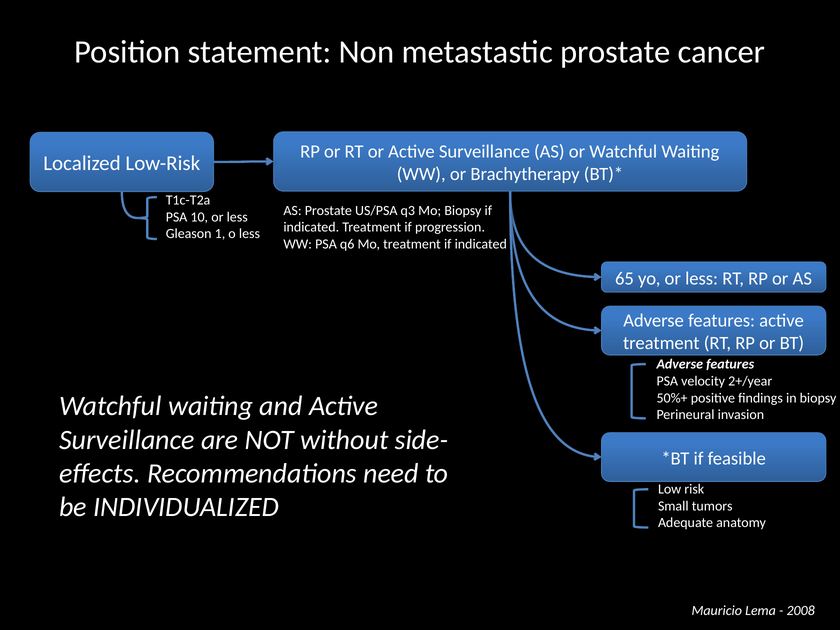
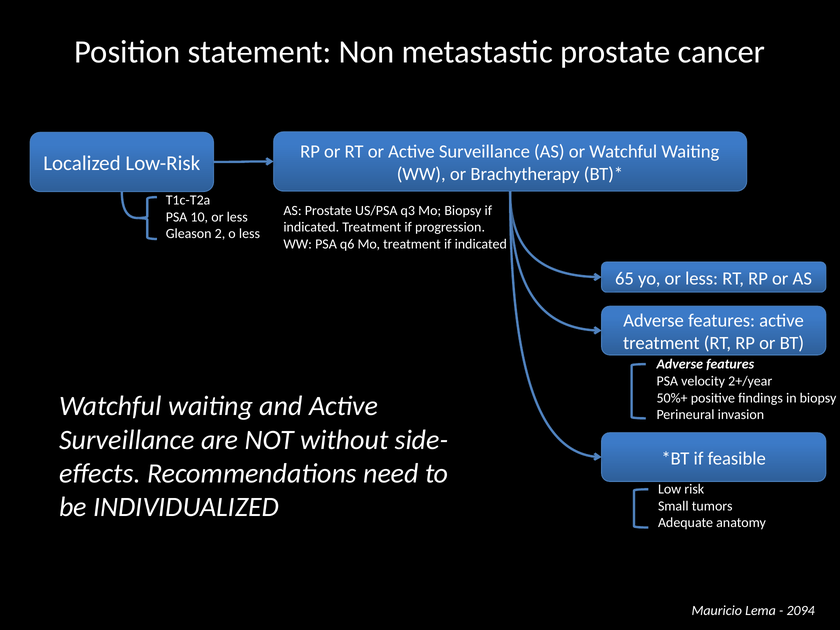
1: 1 -> 2
2008: 2008 -> 2094
